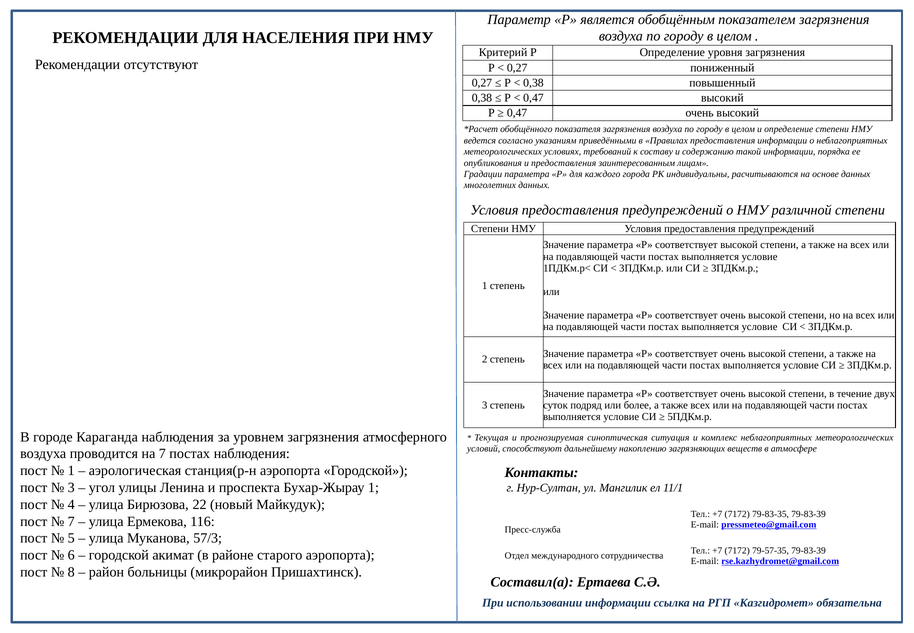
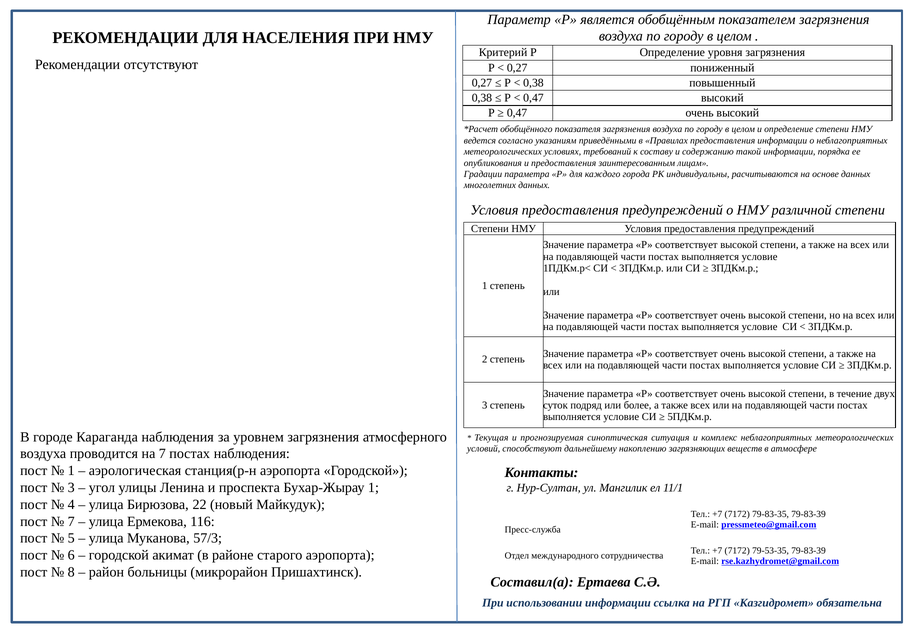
79-57-35: 79-57-35 -> 79-53-35
